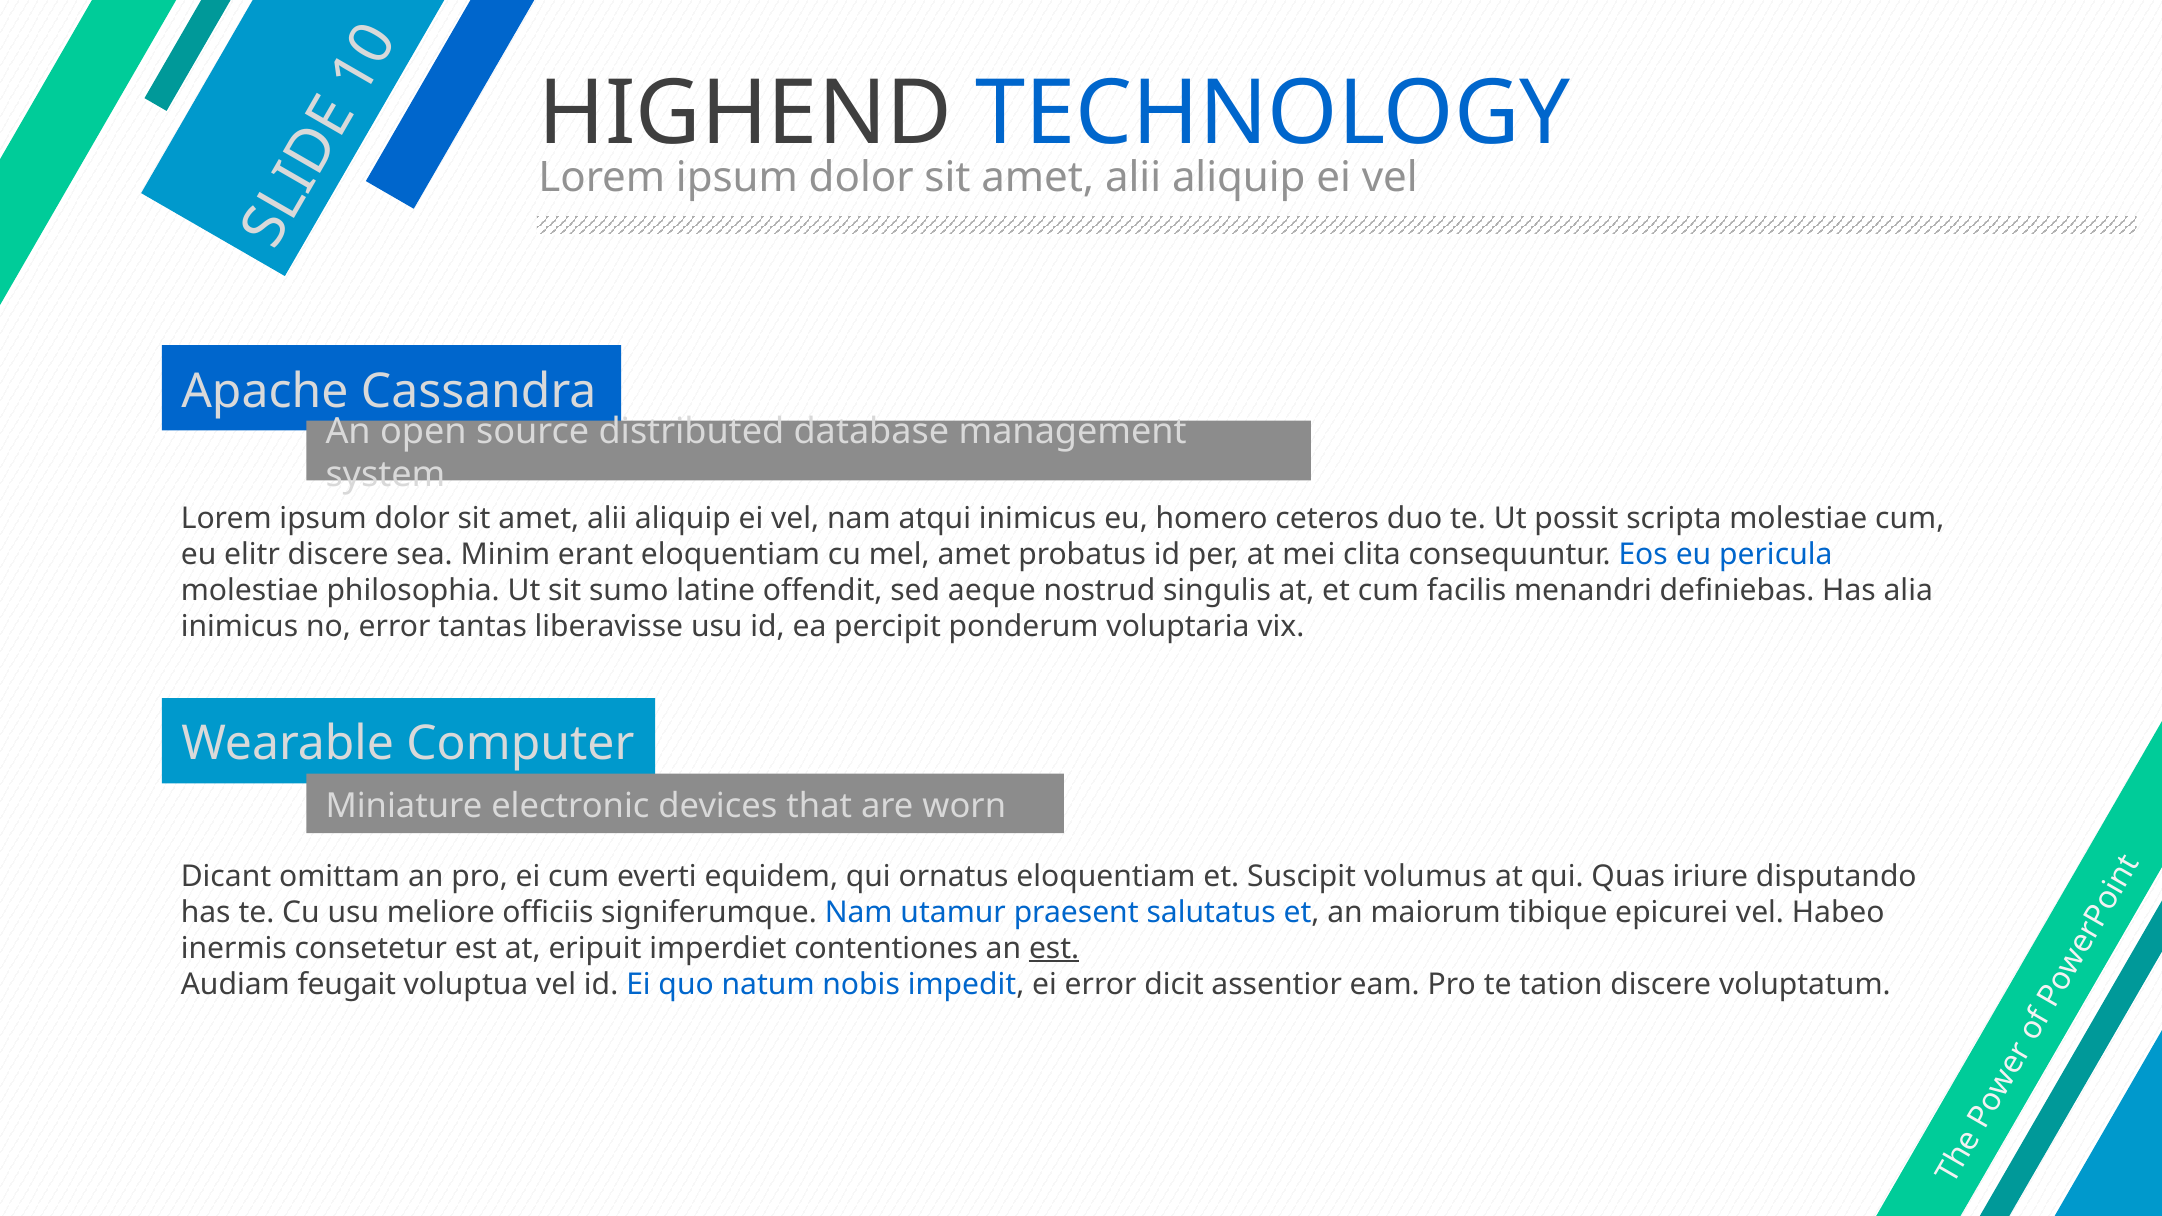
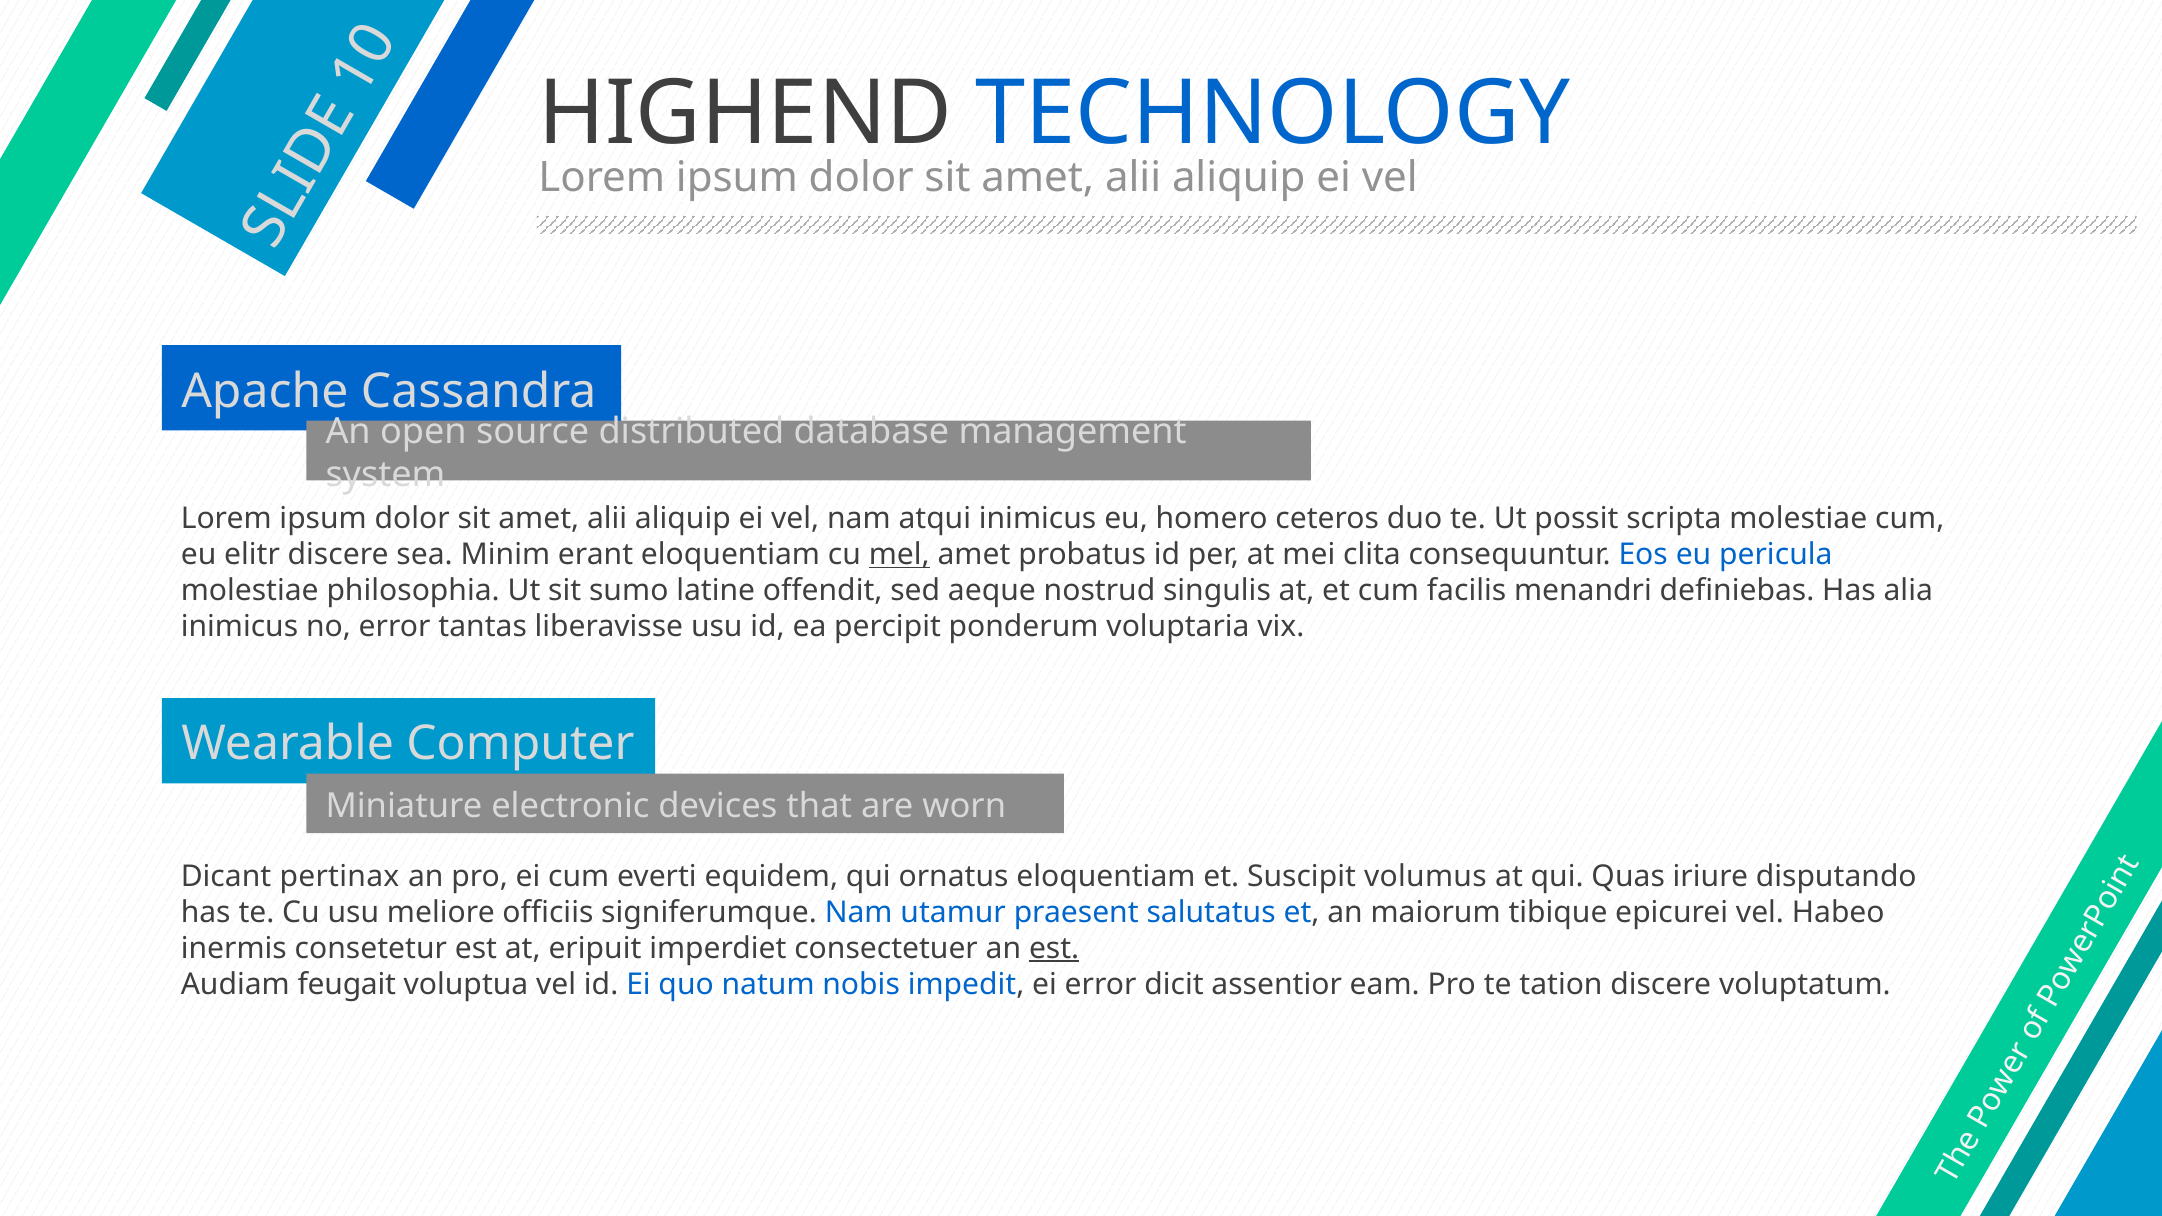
mel underline: none -> present
omittam: omittam -> pertinax
contentiones: contentiones -> consectetuer
